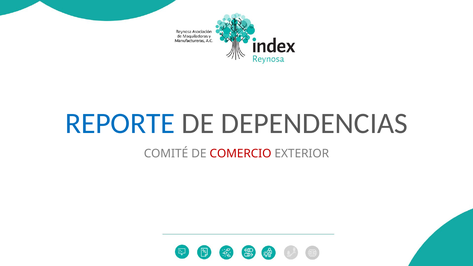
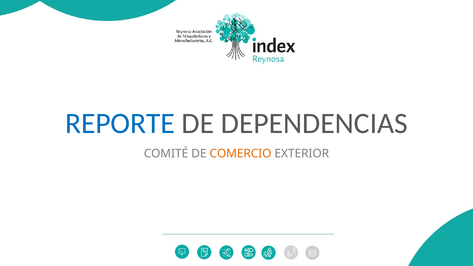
COMERCIO colour: red -> orange
